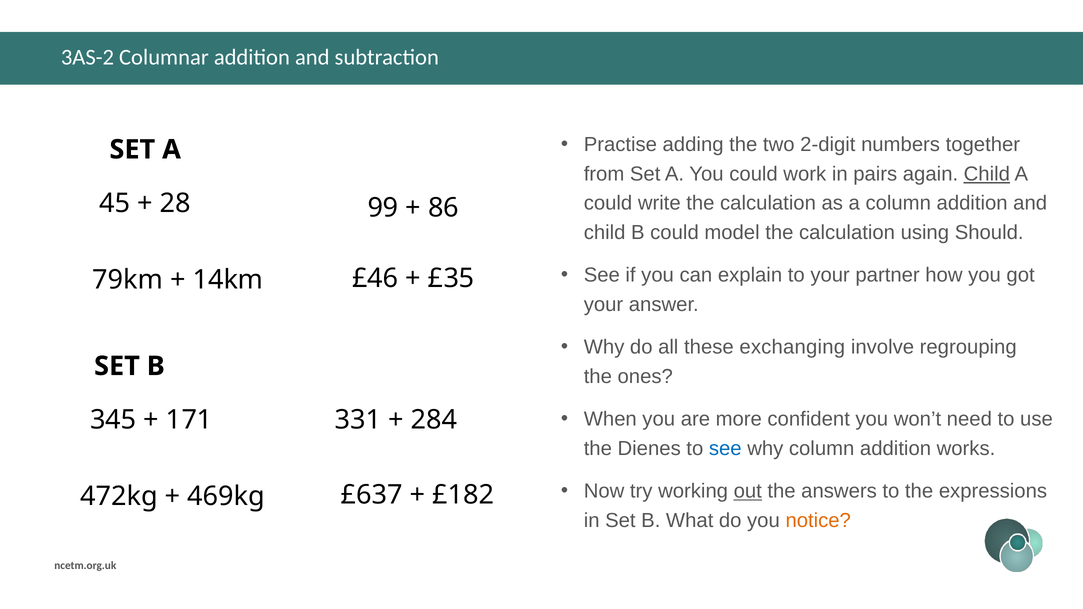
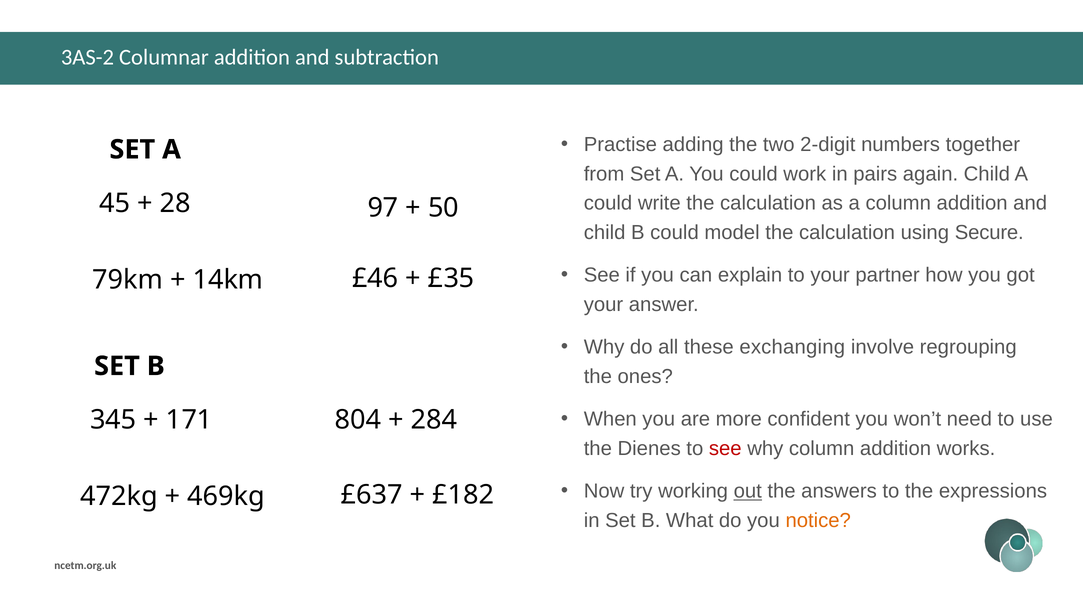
Child at (987, 174) underline: present -> none
99: 99 -> 97
86: 86 -> 50
Should: Should -> Secure
331: 331 -> 804
see at (725, 449) colour: blue -> red
